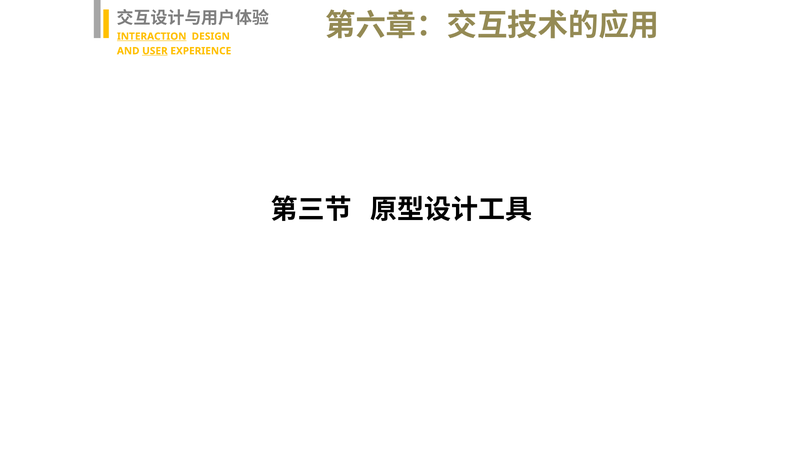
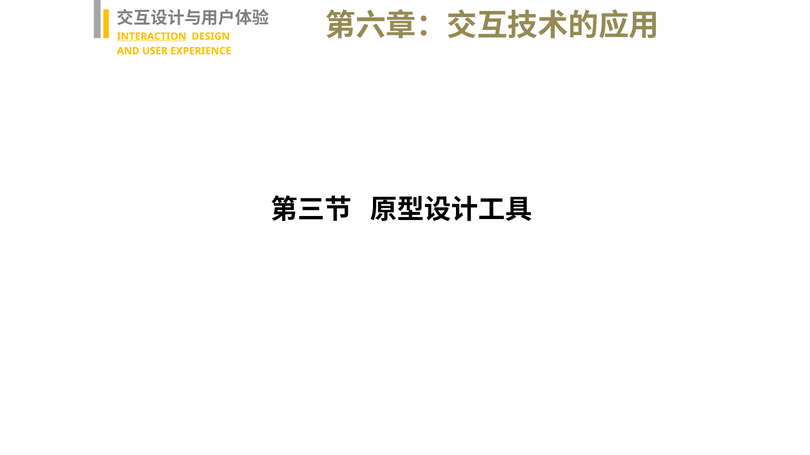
USER underline: present -> none
